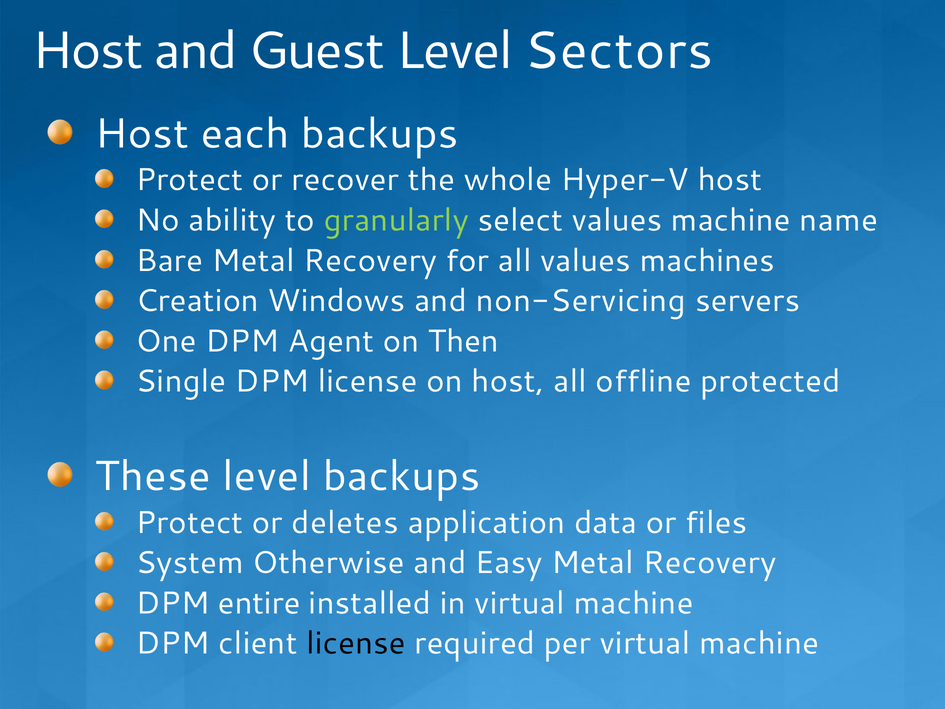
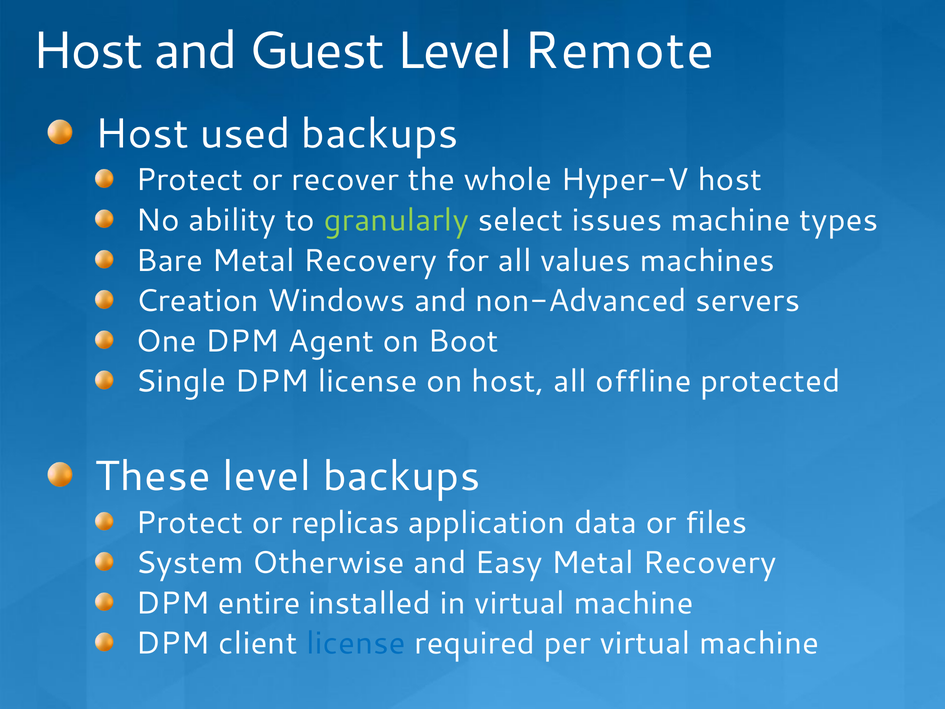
Sectors: Sectors -> Remote
each: each -> used
select values: values -> issues
name: name -> types
non-Servicing: non-Servicing -> non-Advanced
Then: Then -> Boot
deletes: deletes -> replicas
license at (356, 643) colour: black -> blue
